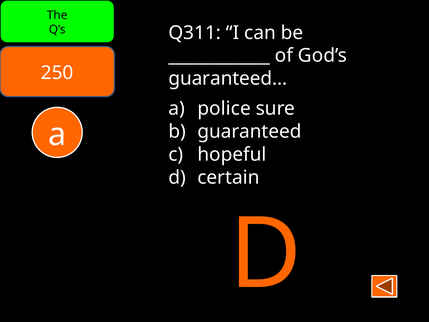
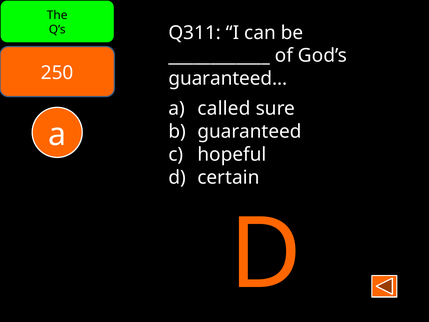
police: police -> called
